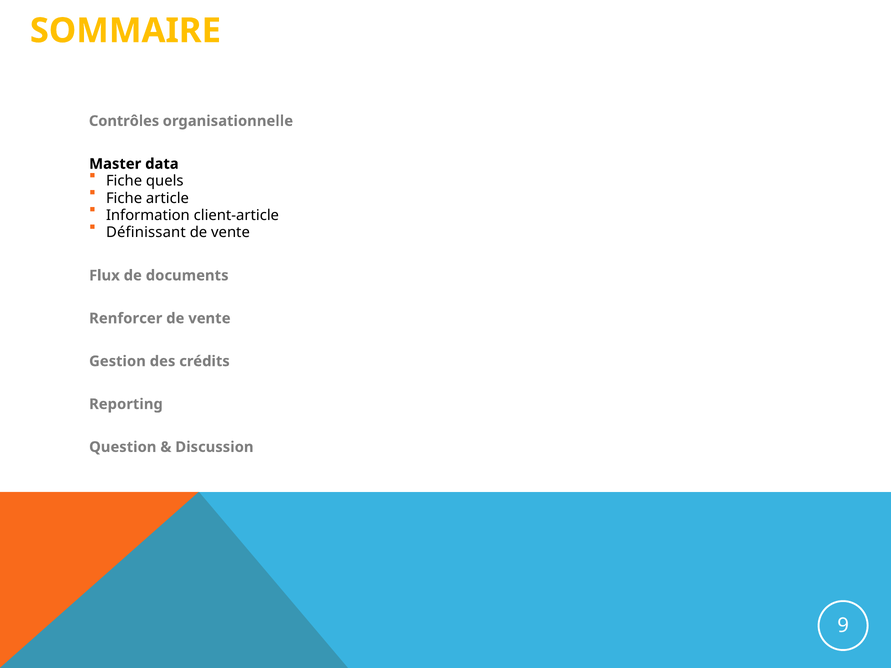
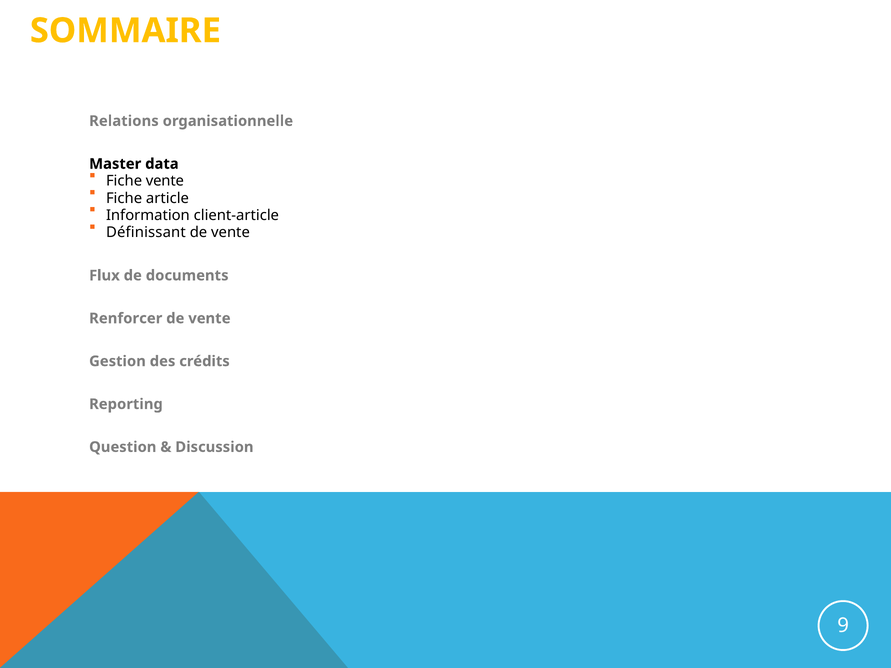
Contrôles: Contrôles -> Relations
Fiche quels: quels -> vente
